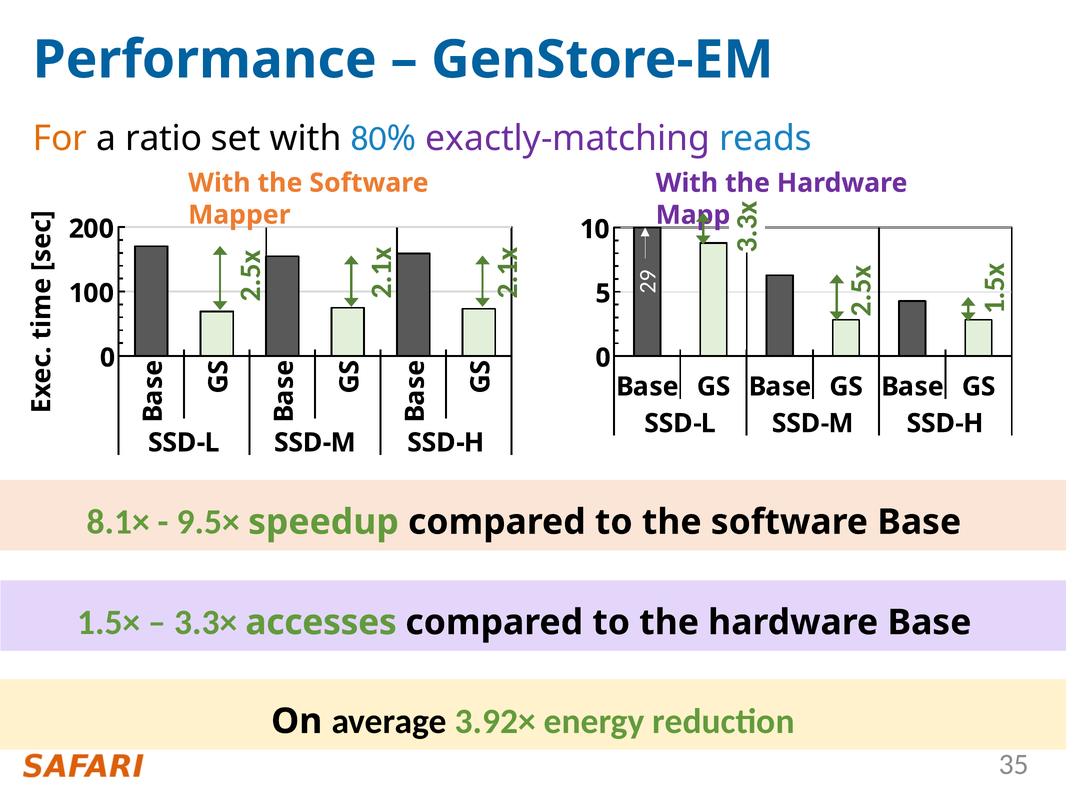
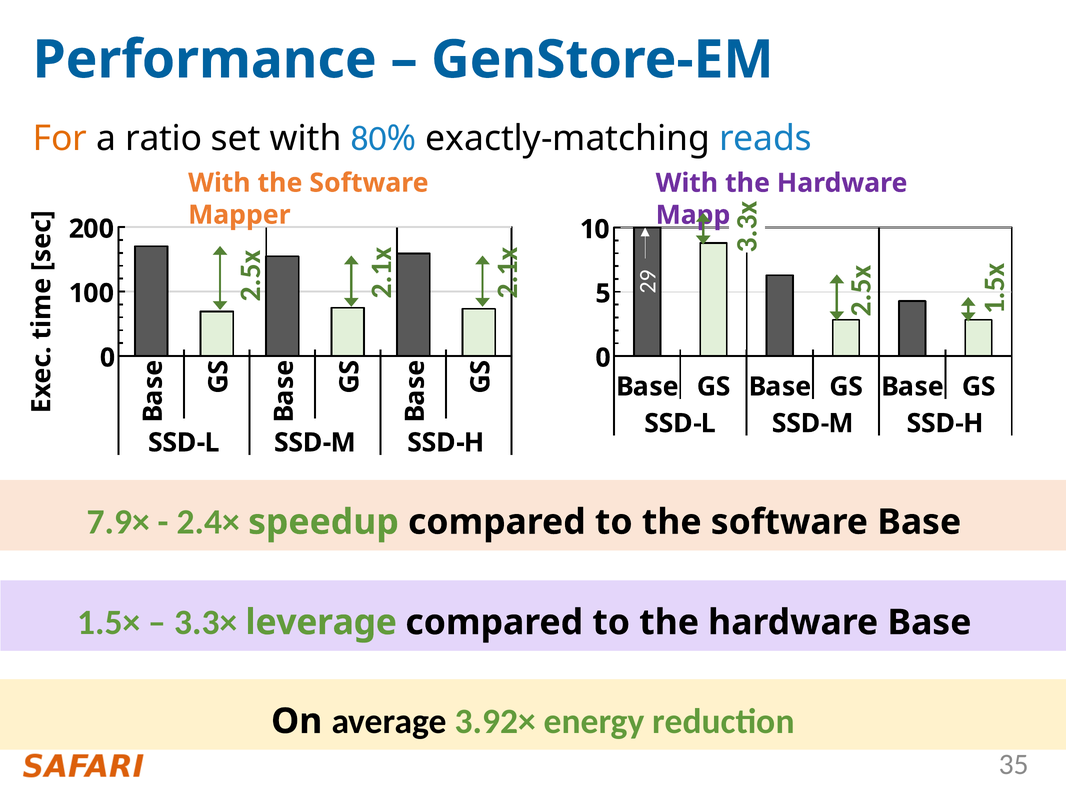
exactly-matching colour: purple -> black
8.1×: 8.1× -> 7.9×
9.5×: 9.5× -> 2.4×
accesses: accesses -> leverage
